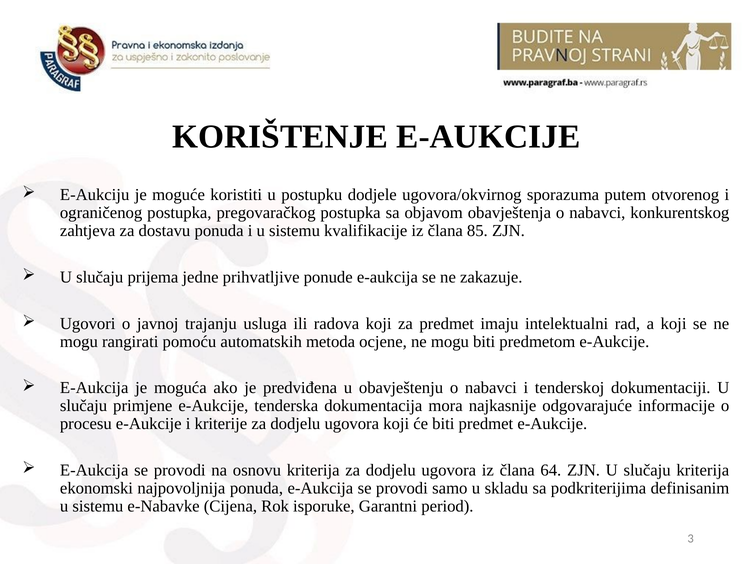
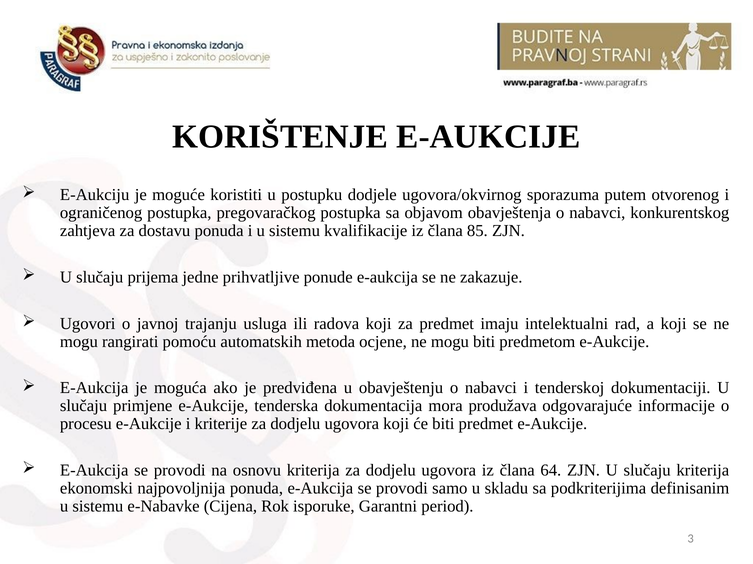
najkasnije: najkasnije -> produžava
